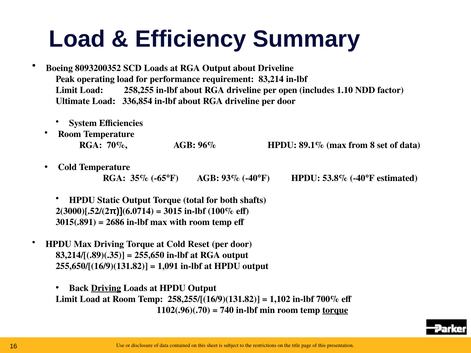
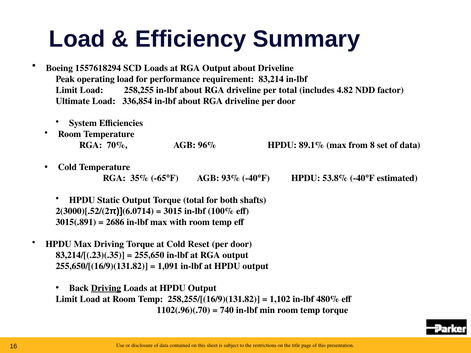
8093200352: 8093200352 -> 1557618294
per open: open -> total
1.10: 1.10 -> 4.82
83,214/[(.89)(.35: 83,214/[(.89)(.35 -> 83,214/[(.23)(.35
700%: 700% -> 480%
torque at (335, 310) underline: present -> none
